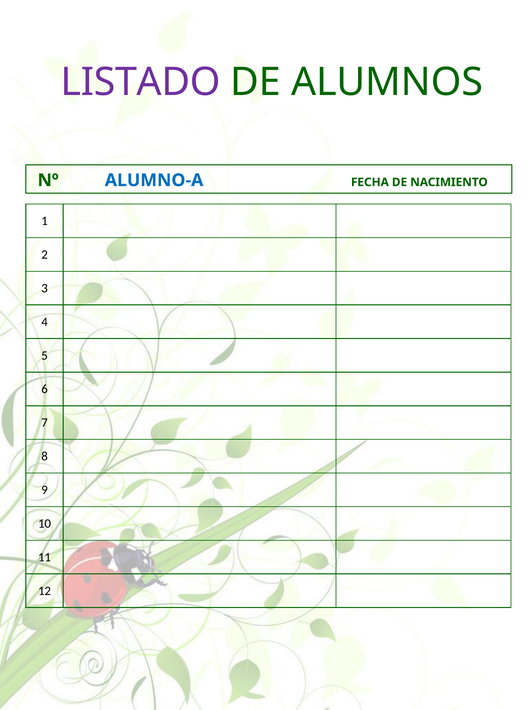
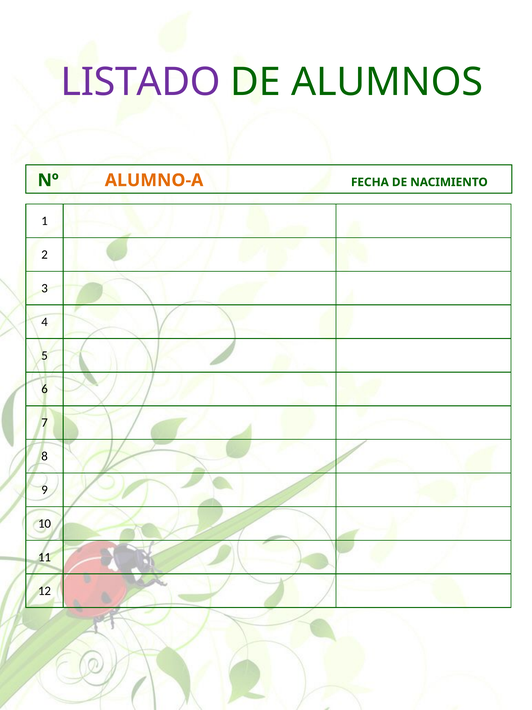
ALUMNO-A colour: blue -> orange
